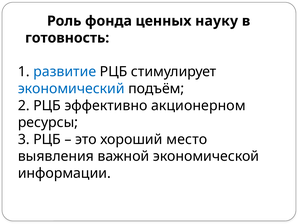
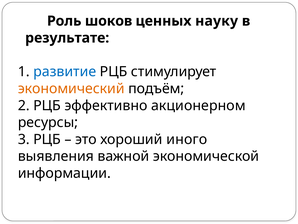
фонда: фонда -> шоков
готовность: готовность -> результате
экономический colour: blue -> orange
место: место -> иного
